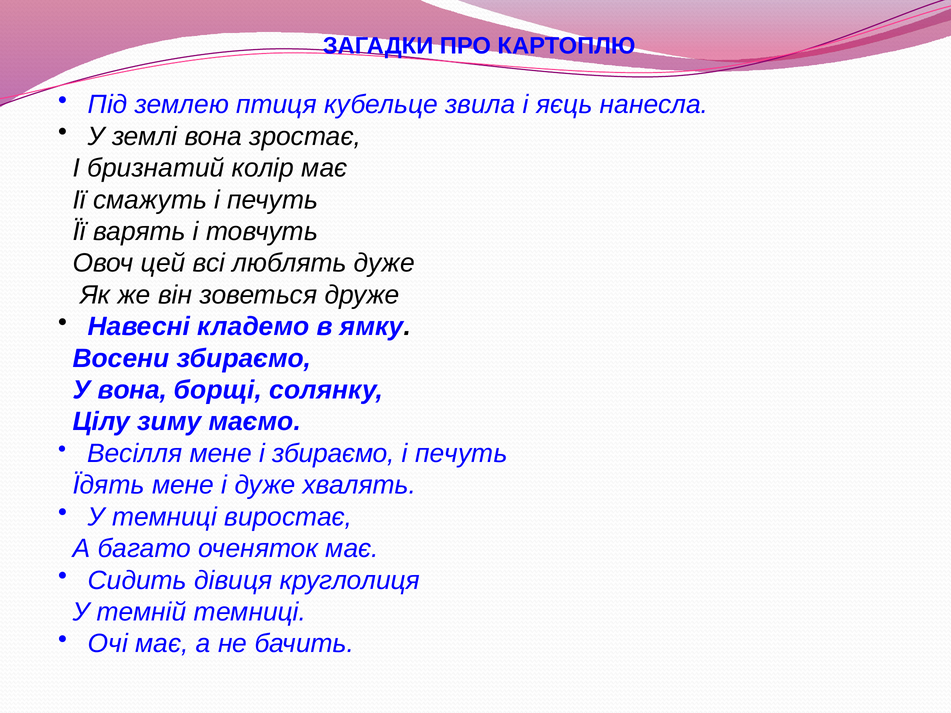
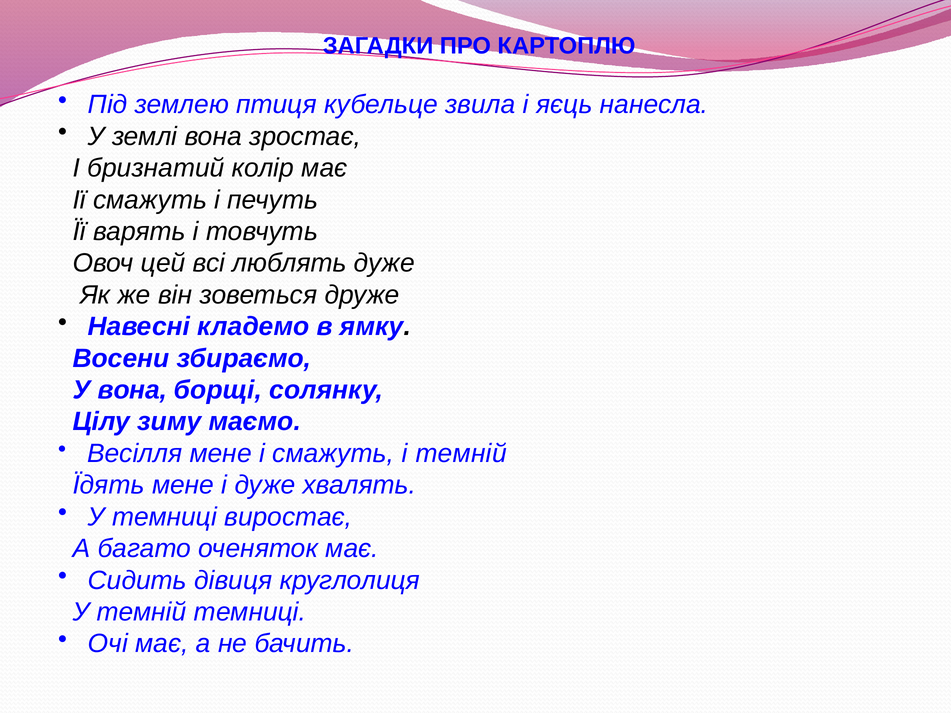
і збираємо: збираємо -> смажуть
печуть at (461, 454): печуть -> темній
